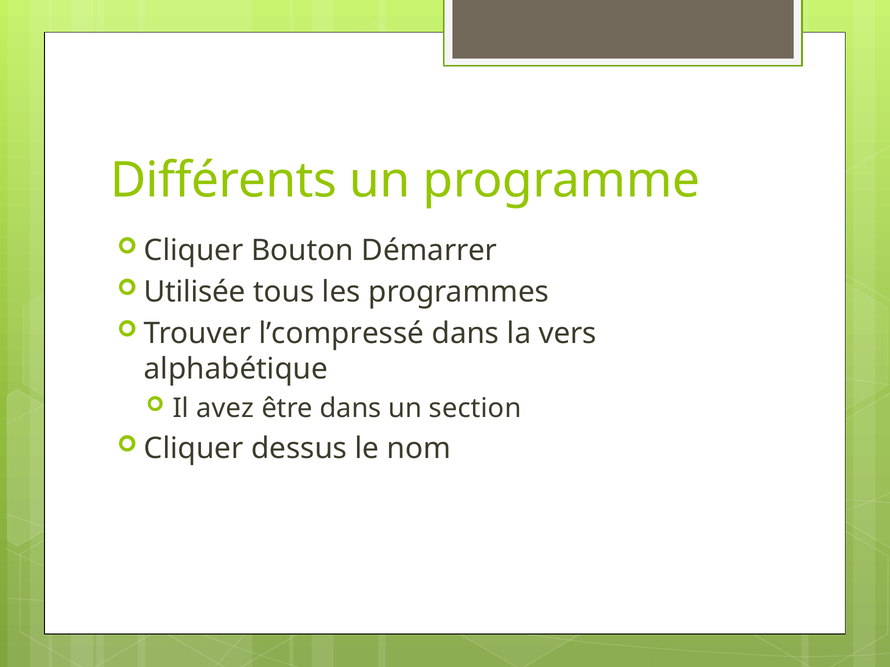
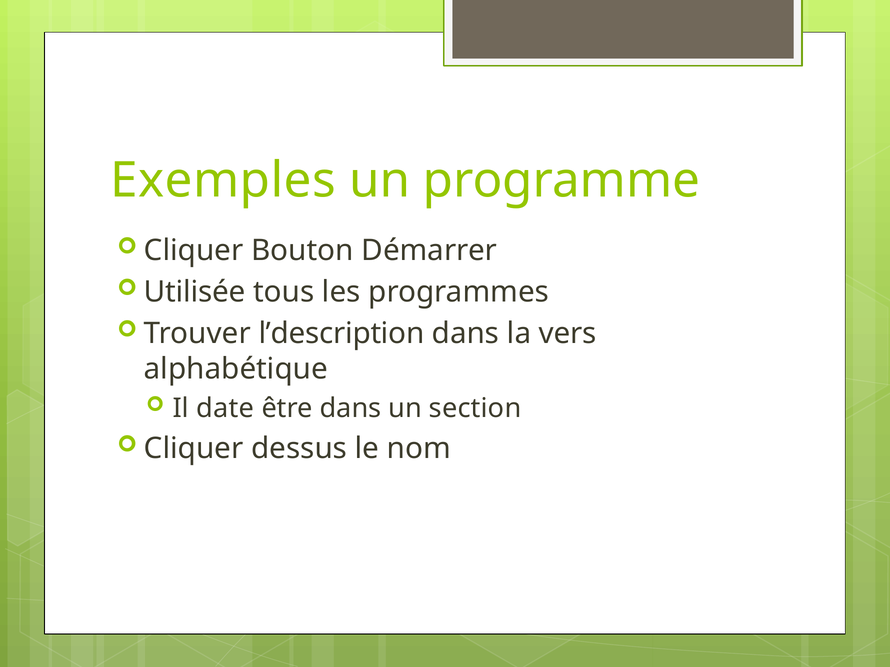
Différents: Différents -> Exemples
l’compressé: l’compressé -> l’description
avez: avez -> date
